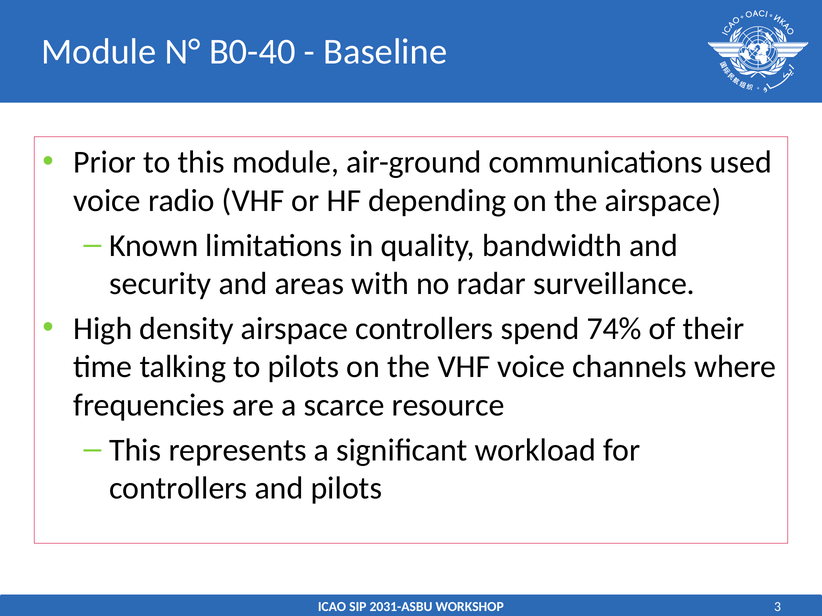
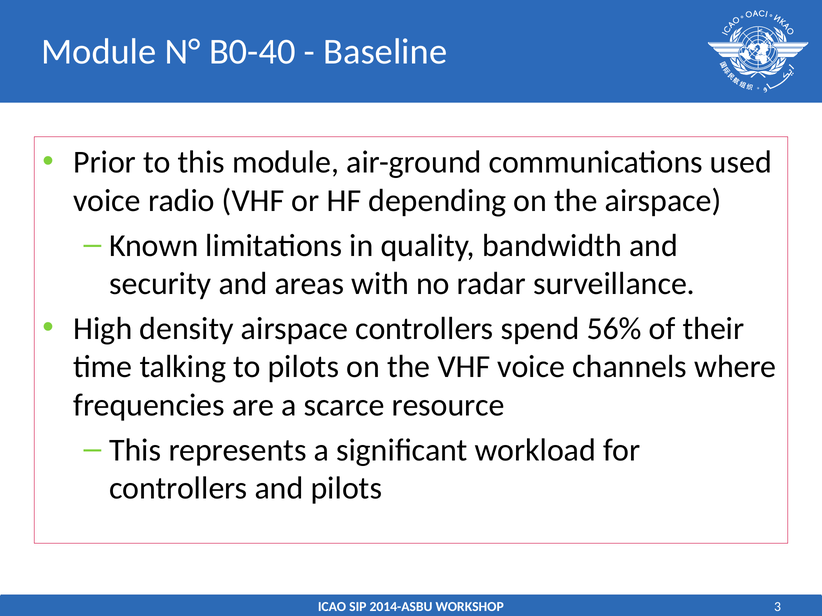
74%: 74% -> 56%
2031-ASBU: 2031-ASBU -> 2014-ASBU
